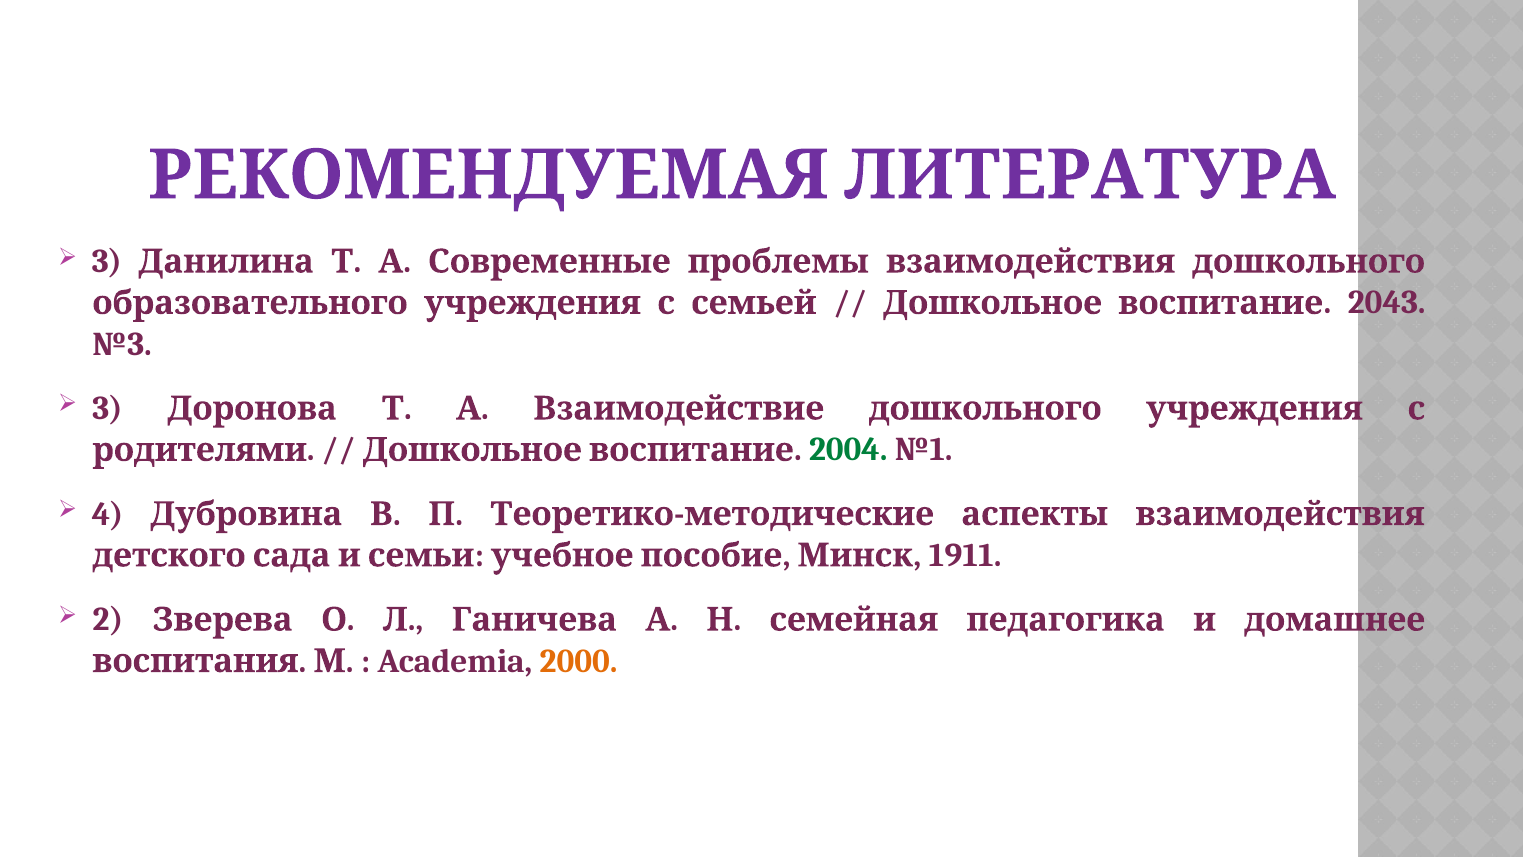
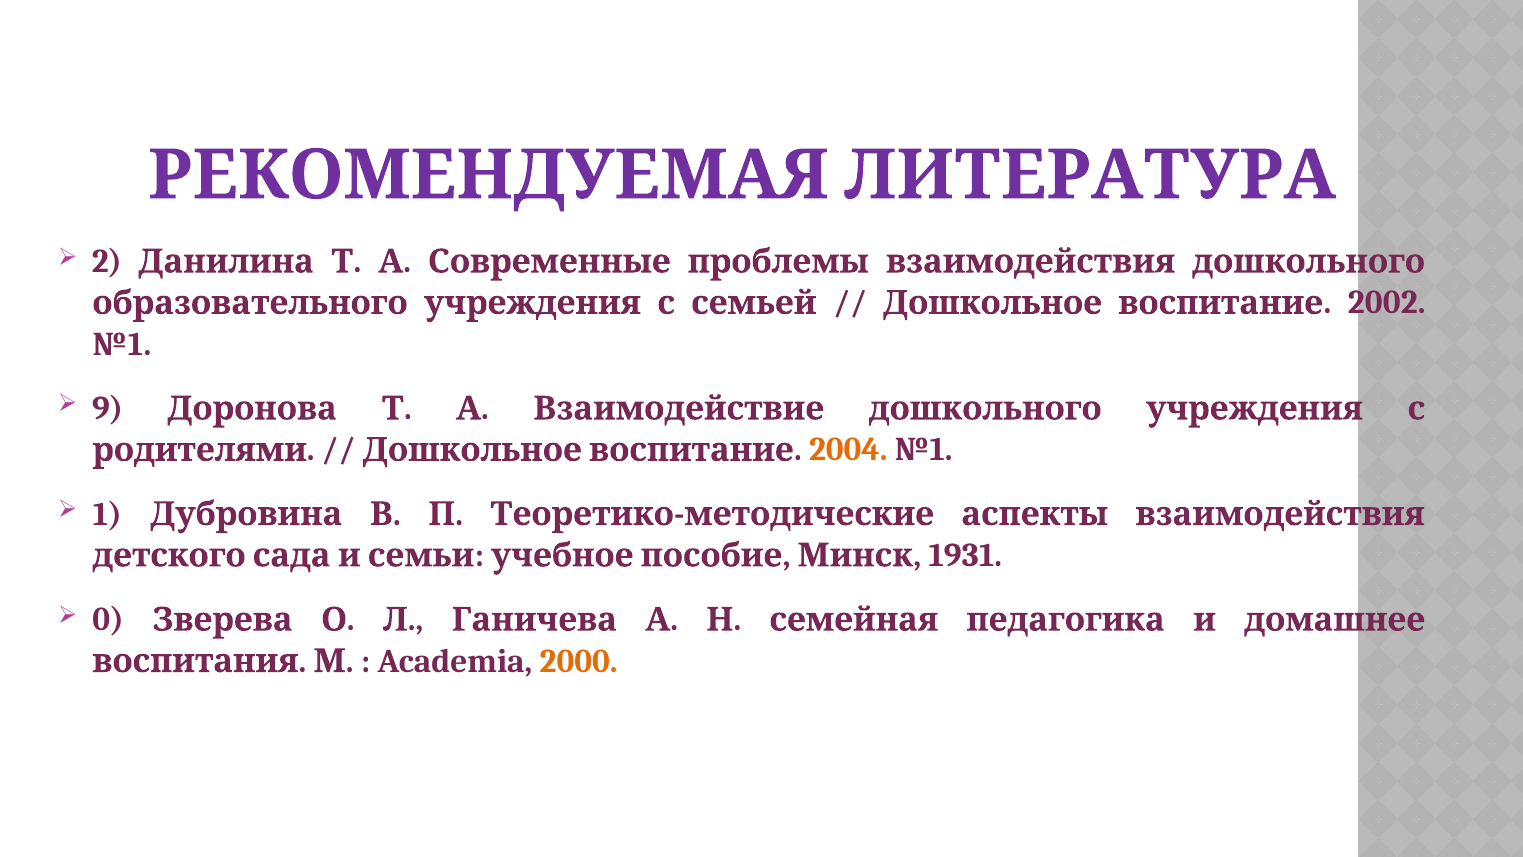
3 at (107, 261): 3 -> 2
2043: 2043 -> 2002
№3 at (122, 344): №3 -> №1
3 at (108, 408): 3 -> 9
2004 colour: green -> orange
4: 4 -> 1
1911: 1911 -> 1931
2: 2 -> 0
